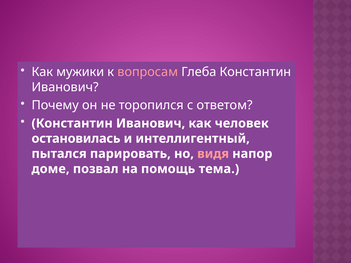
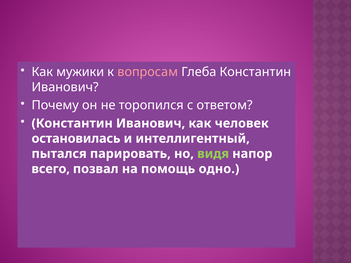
видя colour: pink -> light green
доме: доме -> всего
тема: тема -> одно
